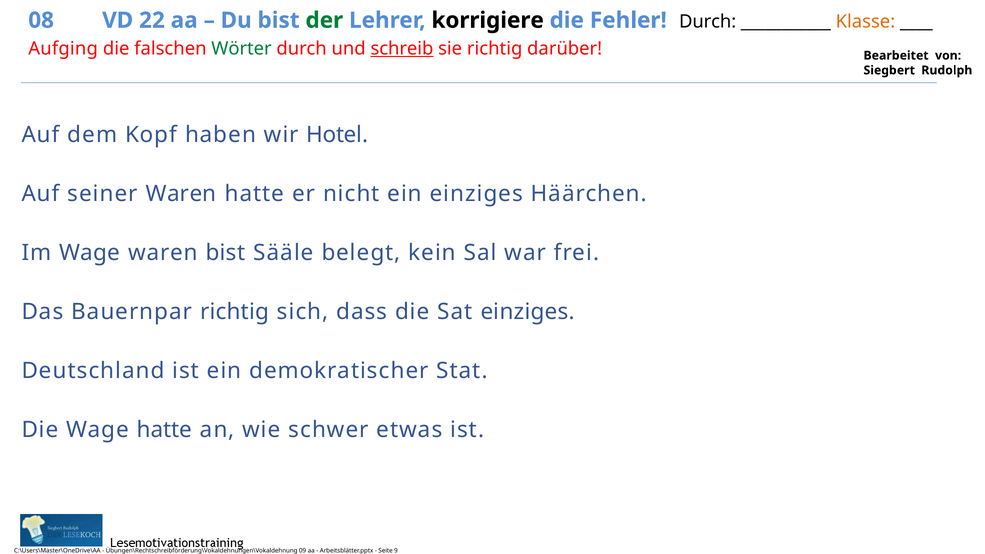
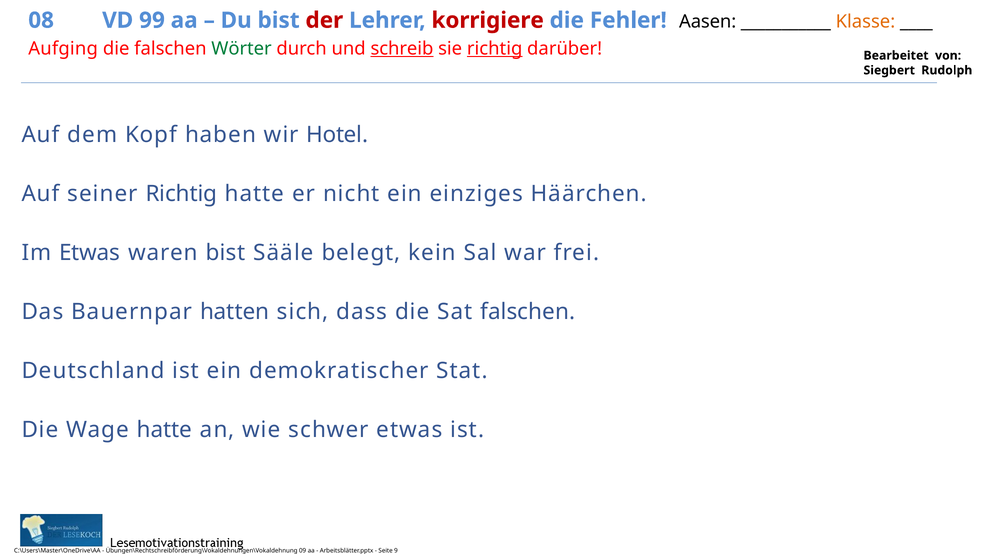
22: 22 -> 99
der colour: green -> red
korrigiere colour: black -> red
Fehler Durch: Durch -> Aasen
richtig at (495, 49) underline: none -> present
seiner Waren: Waren -> Richtig
Im Wage: Wage -> Etwas
Bauernpar richtig: richtig -> hatten
Sat einziges: einziges -> falschen
